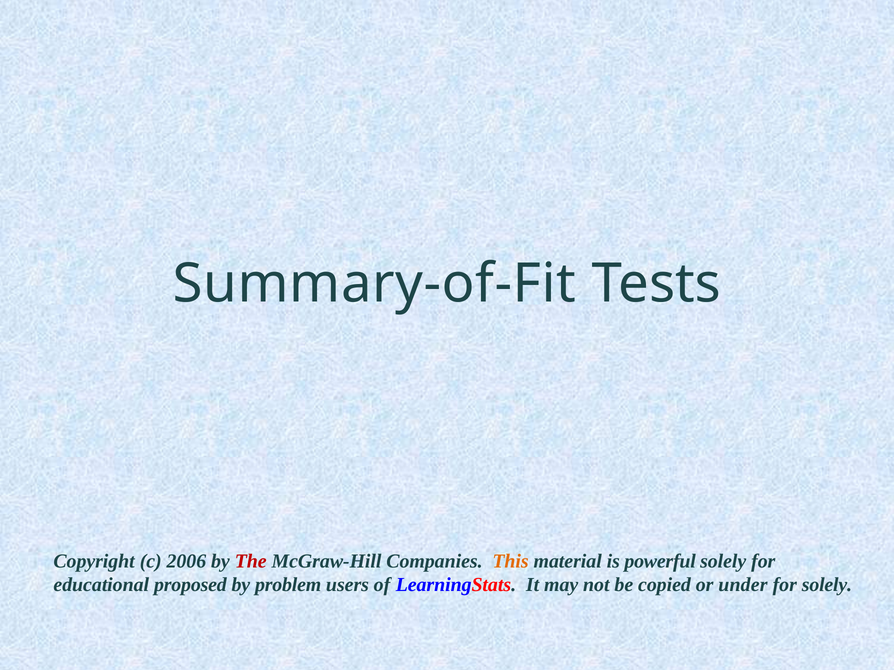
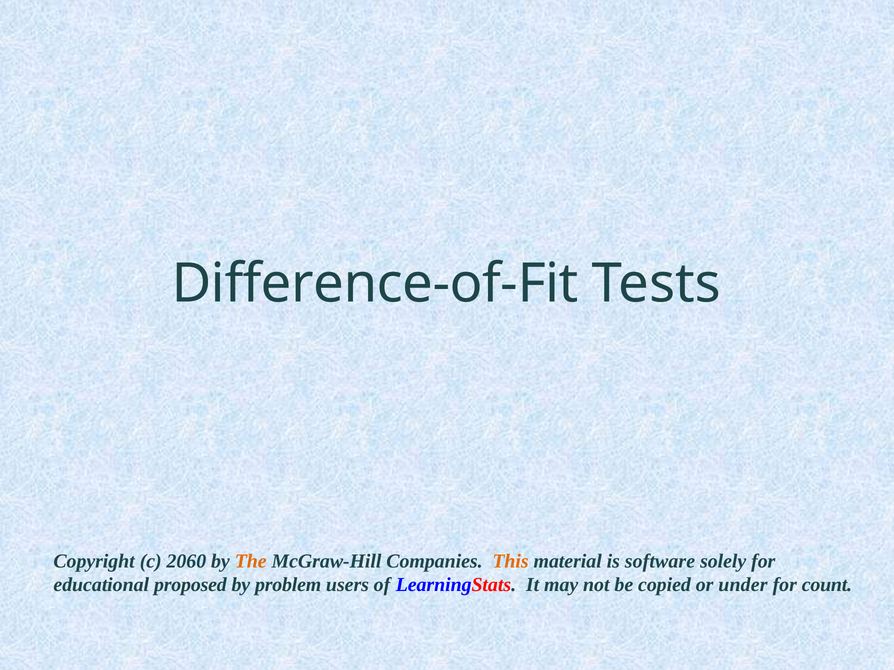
Summary-of-Fit: Summary-of-Fit -> Difference-of-Fit
2006: 2006 -> 2060
The colour: red -> orange
powerful: powerful -> software
for solely: solely -> count
